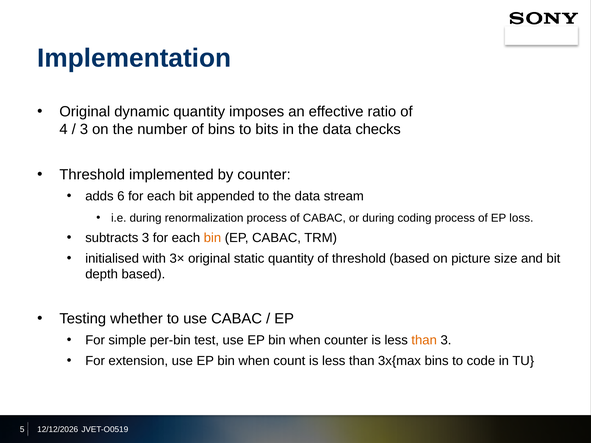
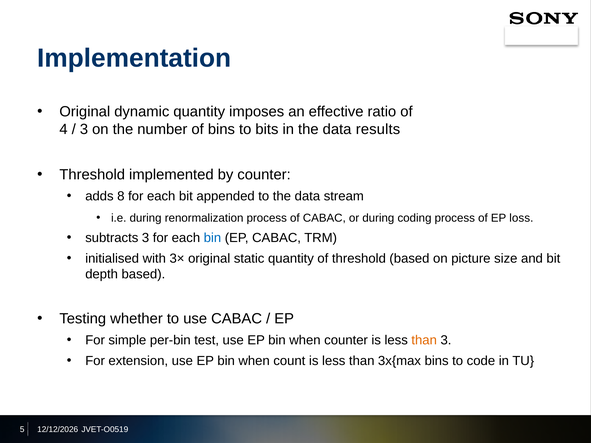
checks: checks -> results
6: 6 -> 8
bin at (212, 238) colour: orange -> blue
